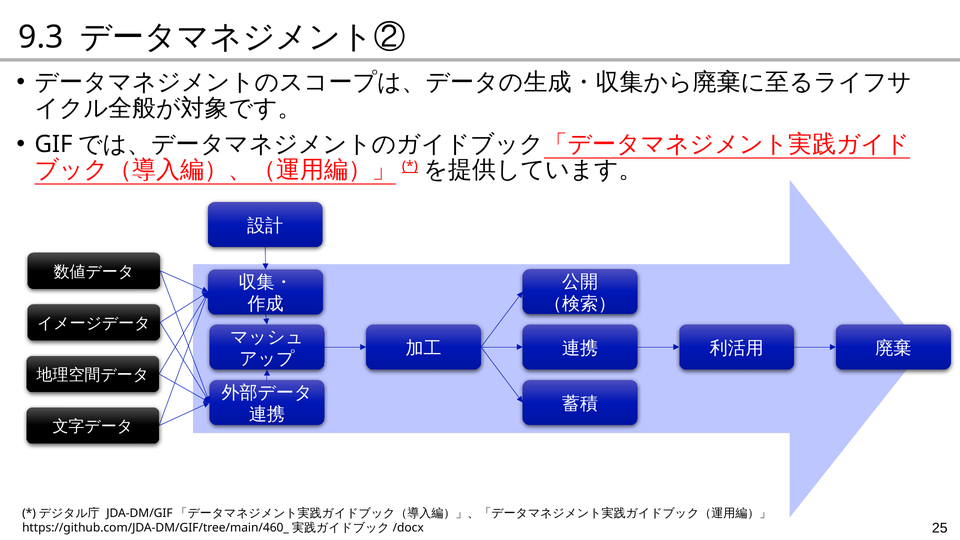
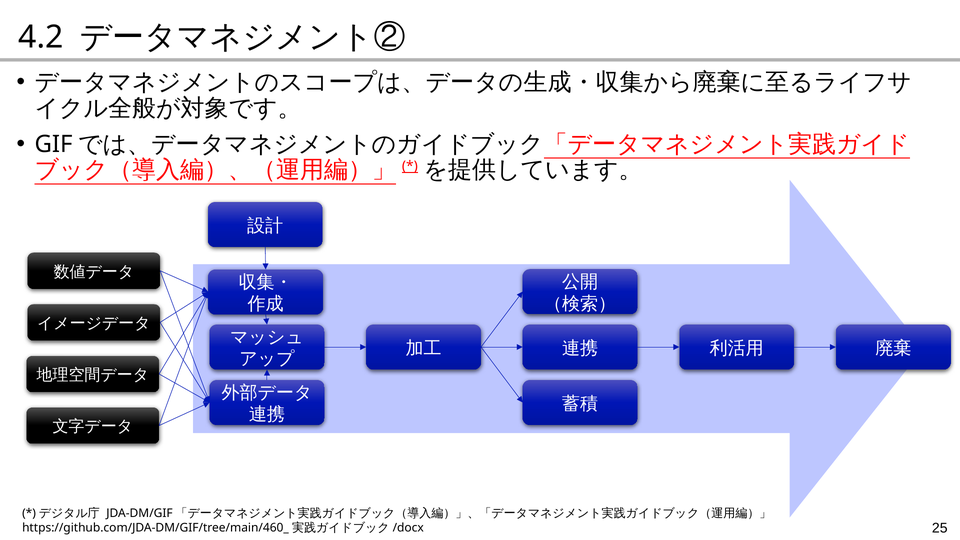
9.3: 9.3 -> 4.2
